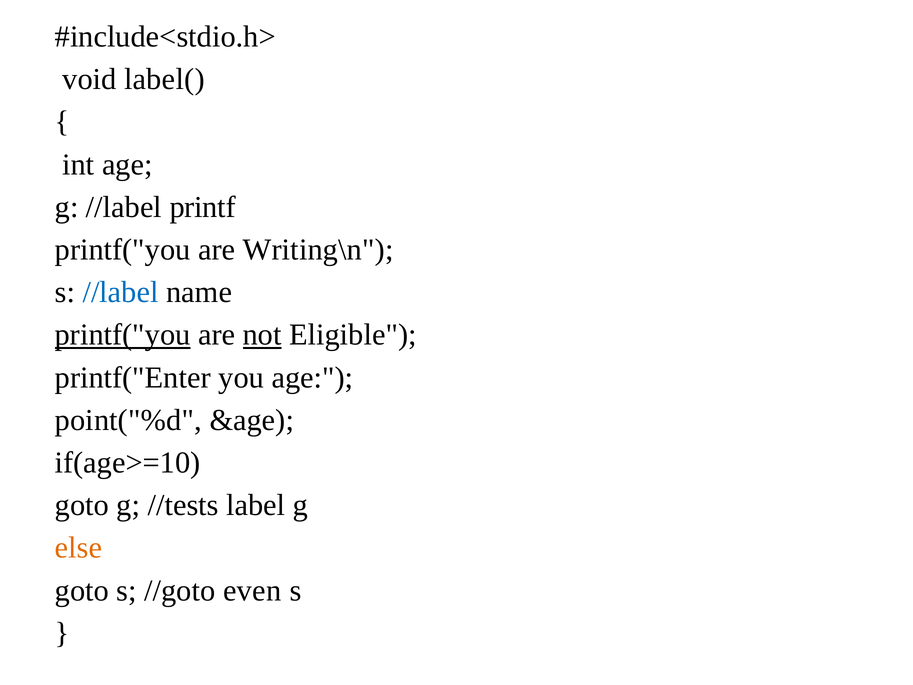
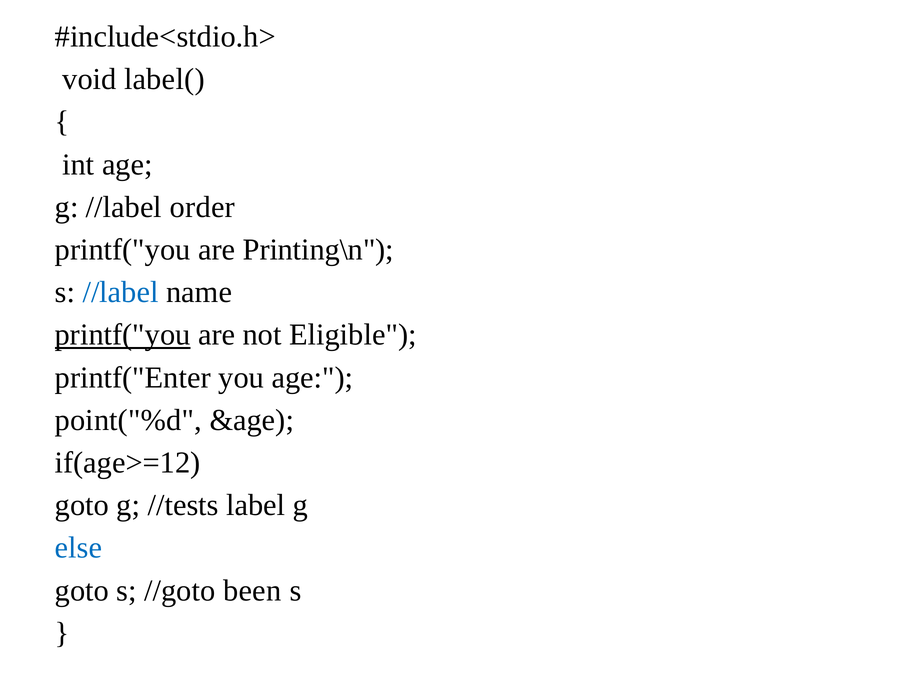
printf: printf -> order
Writing\n: Writing\n -> Printing\n
not underline: present -> none
if(age>=10: if(age>=10 -> if(age>=12
else colour: orange -> blue
even: even -> been
